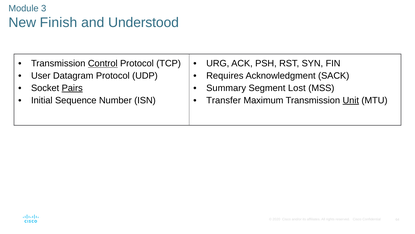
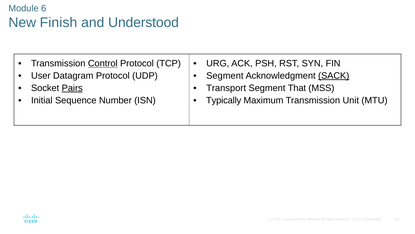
3: 3 -> 6
Requires at (225, 76): Requires -> Segment
SACK underline: none -> present
Summary: Summary -> Transport
Lost: Lost -> That
Transfer: Transfer -> Typically
Unit underline: present -> none
